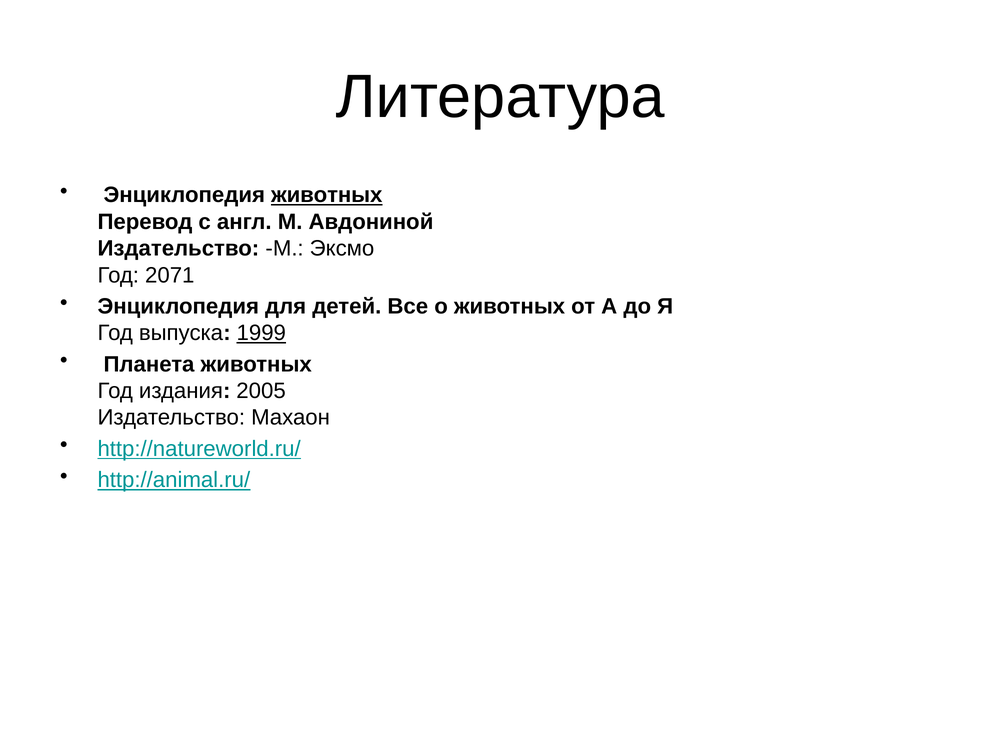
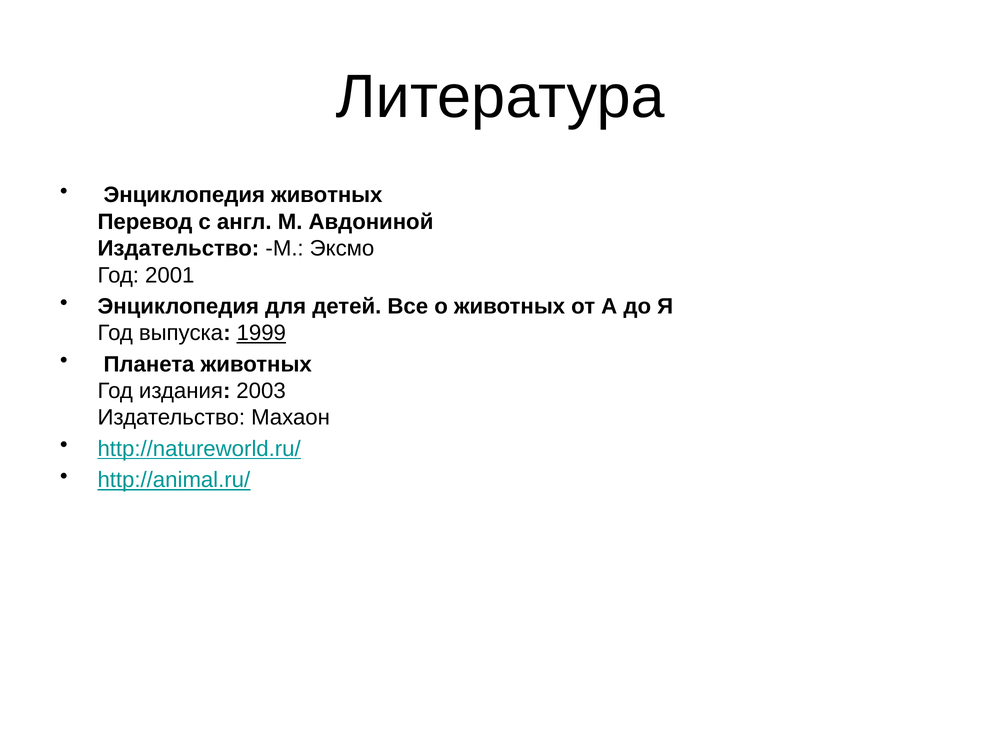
животных at (327, 195) underline: present -> none
2071: 2071 -> 2001
2005: 2005 -> 2003
